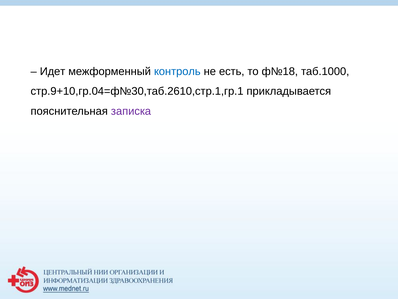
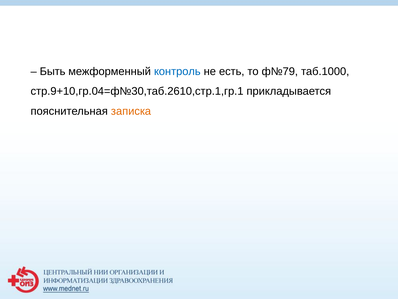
Идет: Идет -> Быть
ф№18: ф№18 -> ф№79
записка colour: purple -> orange
